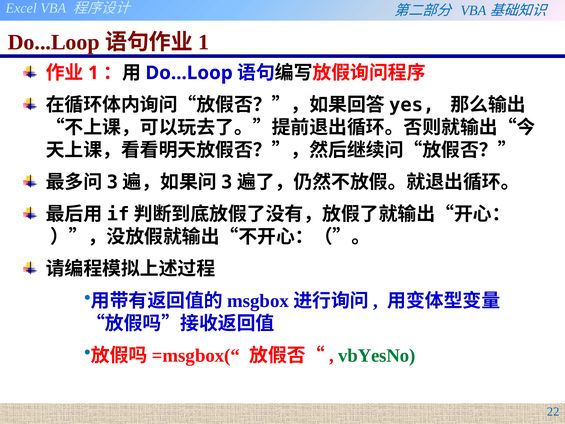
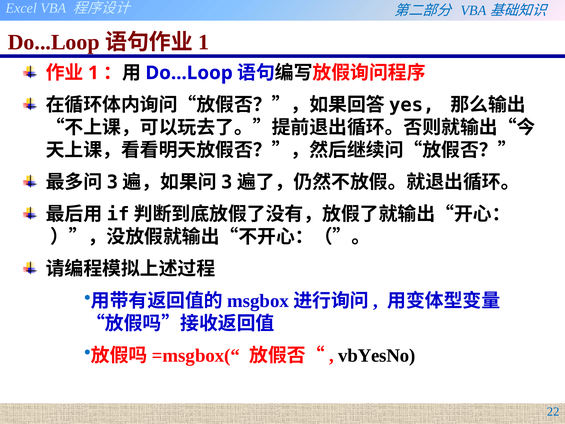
vbYesNo colour: green -> black
